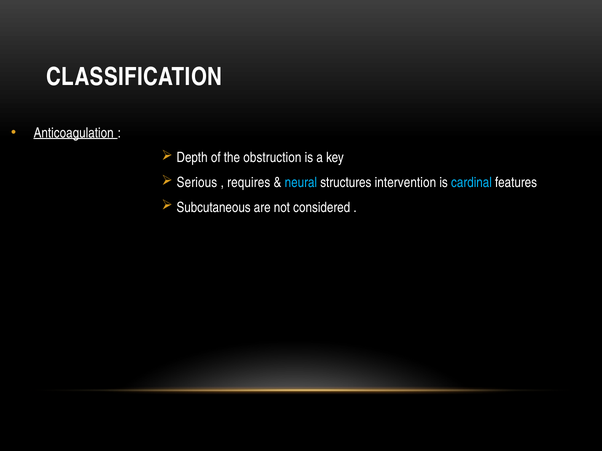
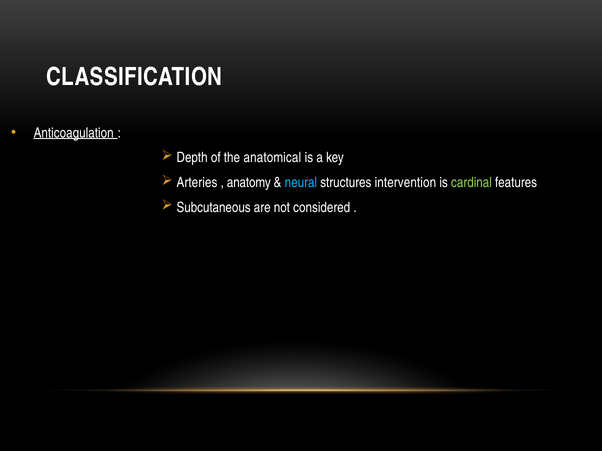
obstruction: obstruction -> anatomical
Serious: Serious -> Arteries
requires: requires -> anatomy
cardinal colour: light blue -> light green
